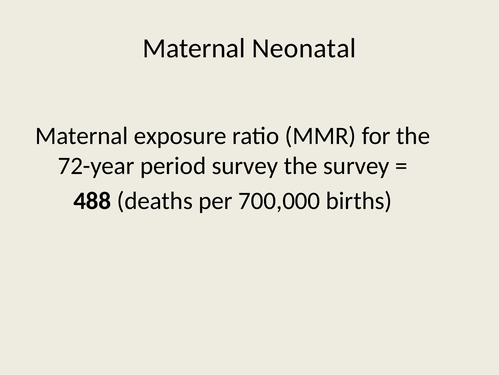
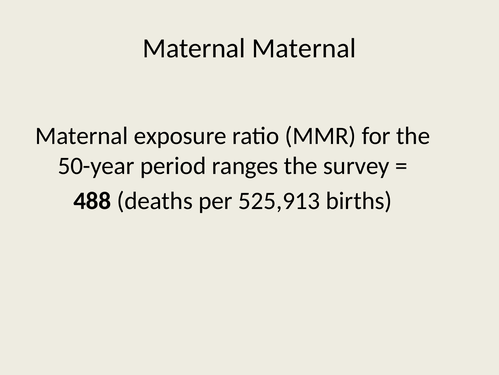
Neonatal at (304, 48): Neonatal -> Maternal
72-year: 72-year -> 50-year
period survey: survey -> ranges
700,000: 700,000 -> 525,913
